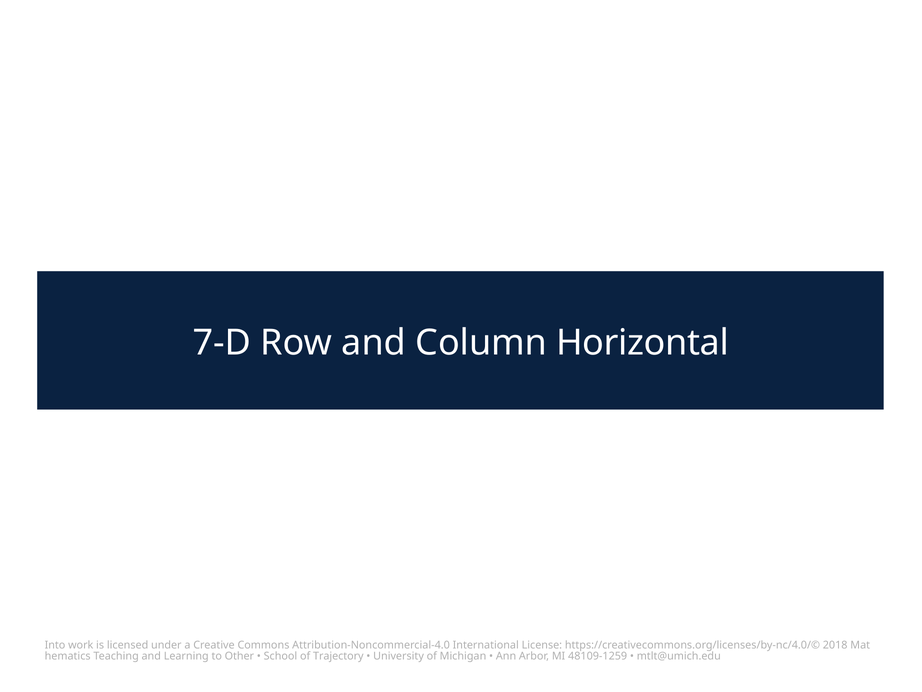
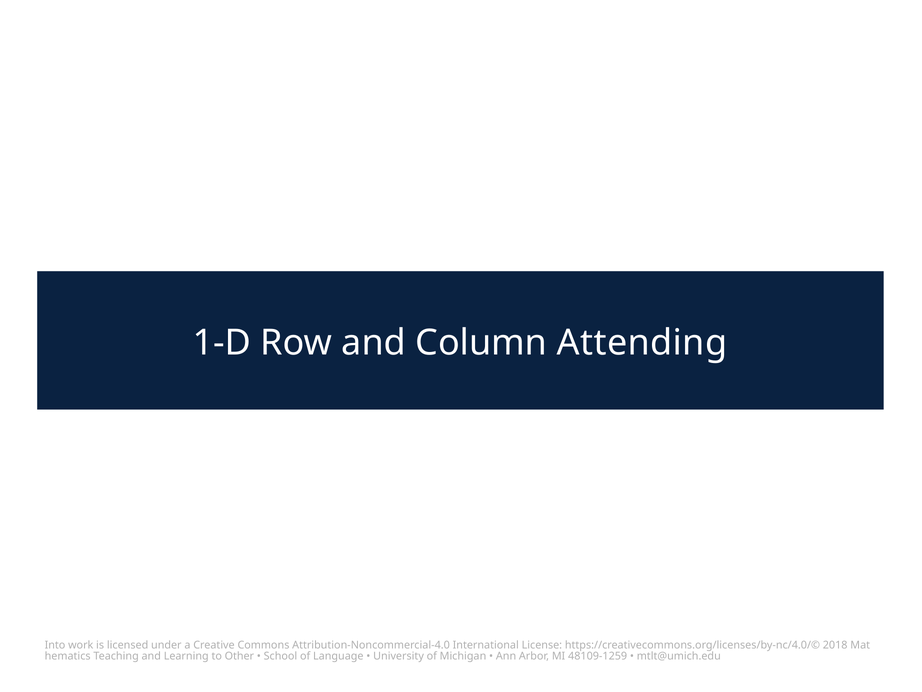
7-D: 7-D -> 1-D
Horizontal: Horizontal -> Attending
Trajectory: Trajectory -> Language
